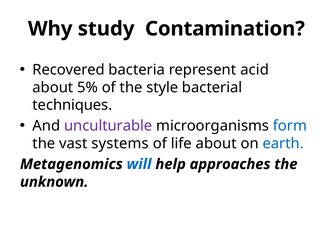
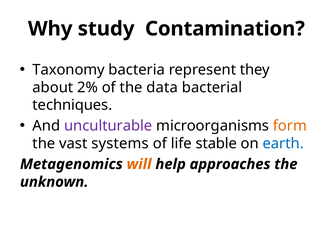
Recovered: Recovered -> Taxonomy
acid: acid -> they
5%: 5% -> 2%
style: style -> data
form colour: blue -> orange
life about: about -> stable
will colour: blue -> orange
